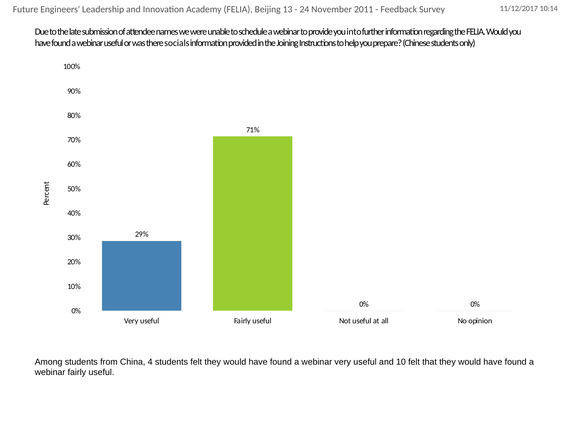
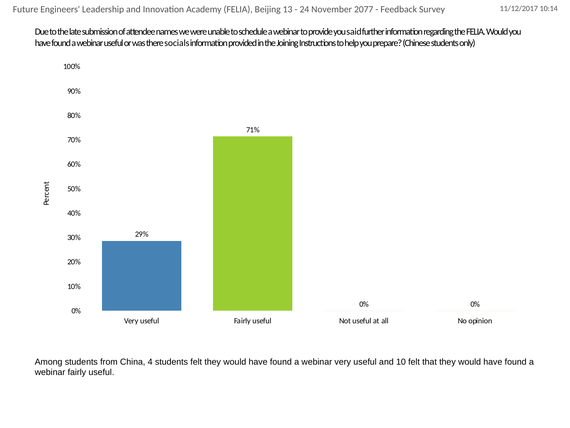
2011: 2011 -> 2077
into: into -> said
